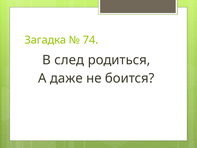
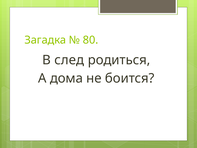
74: 74 -> 80
даже: даже -> дома
